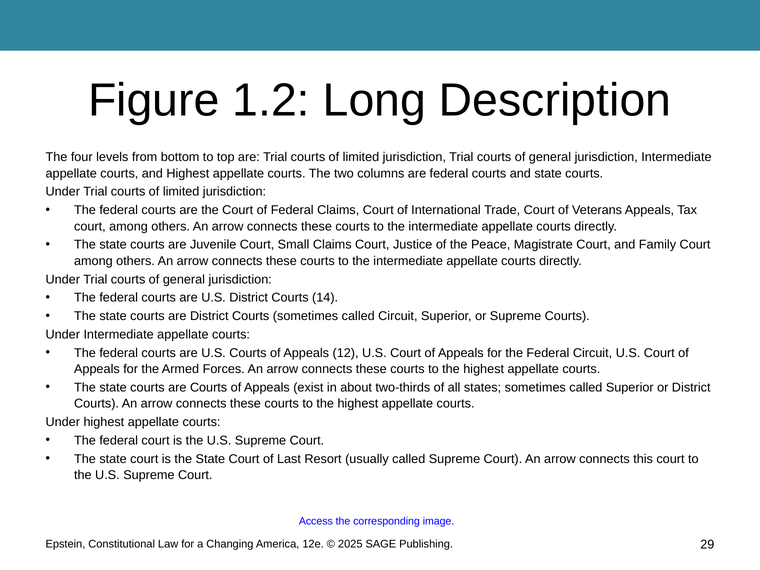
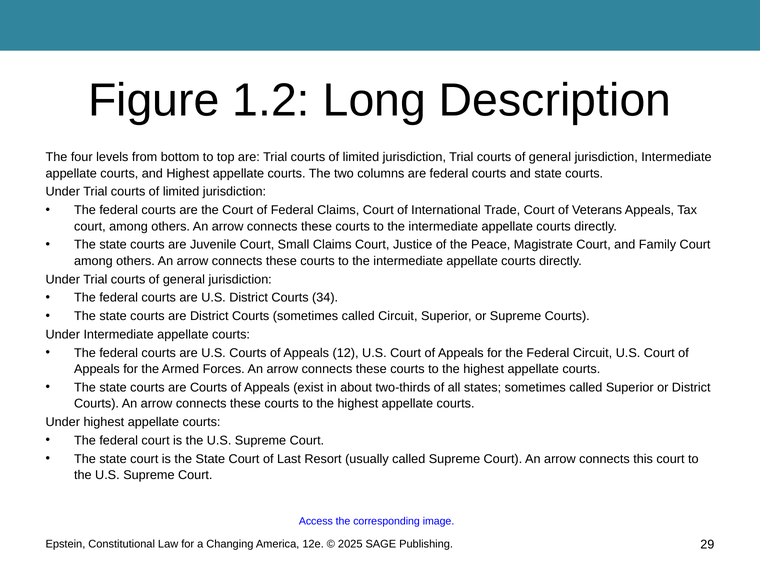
14: 14 -> 34
